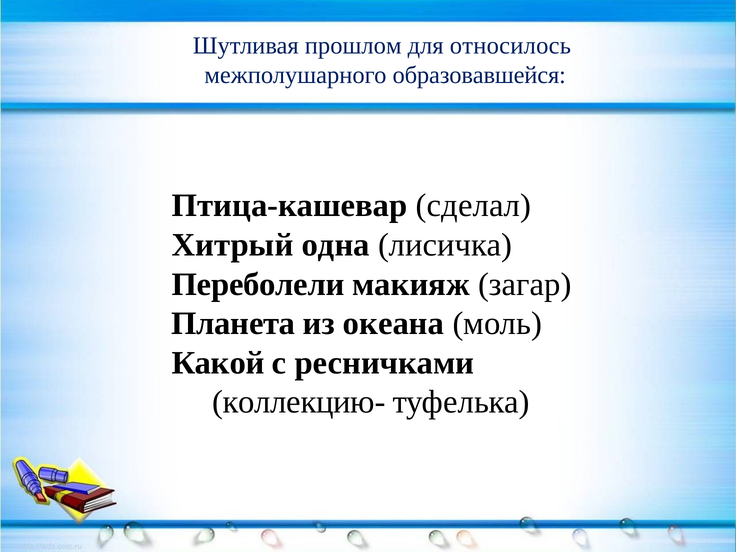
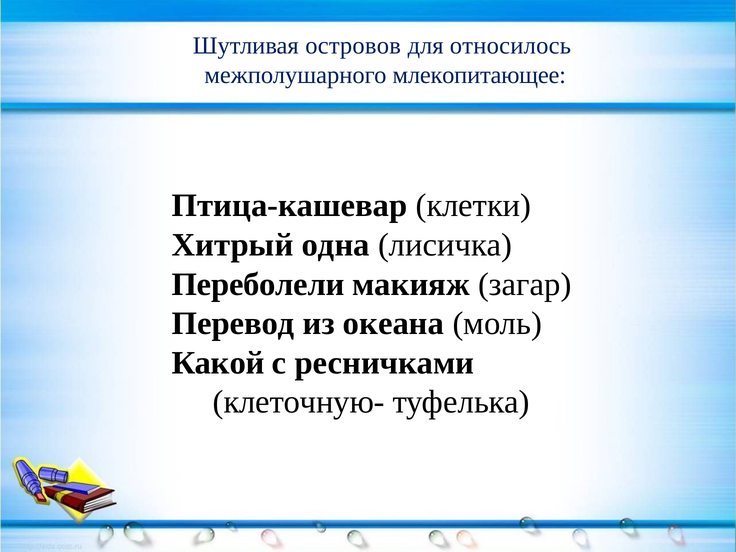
прошлом: прошлом -> островов
образовавшейся: образовавшейся -> млекопитающее
сделал: сделал -> клетки
Планета: Планета -> Перевод
коллекцию-: коллекцию- -> клеточную-
